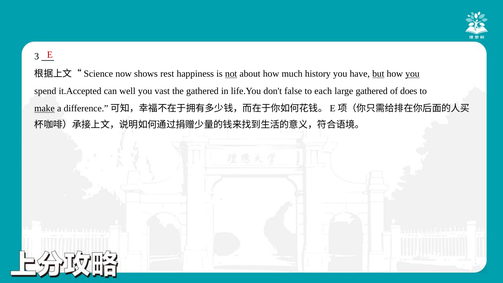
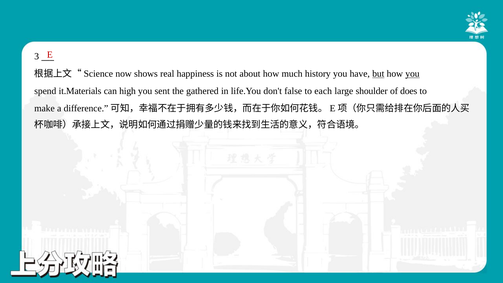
rest: rest -> real
not underline: present -> none
it.Accepted: it.Accepted -> it.Materials
well: well -> high
vast: vast -> sent
large gathered: gathered -> shoulder
make underline: present -> none
